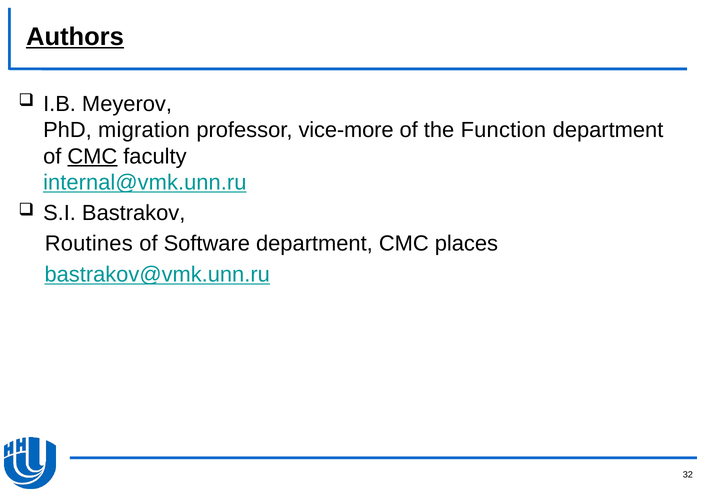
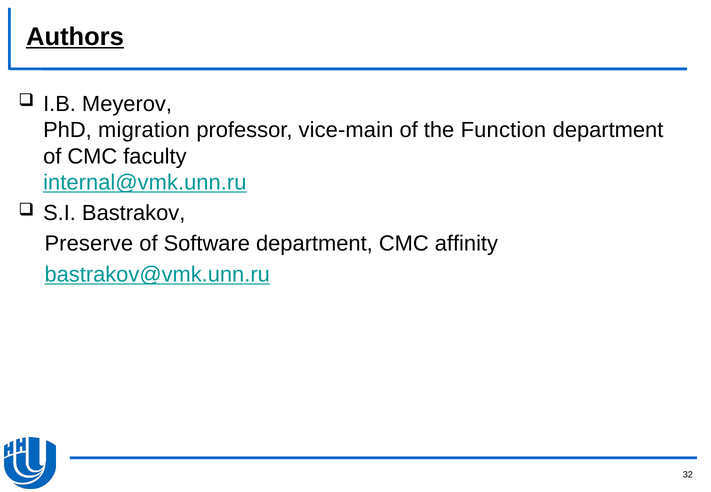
vice-more: vice-more -> vice-main
CMC at (92, 156) underline: present -> none
Routines: Routines -> Preserve
places: places -> affinity
